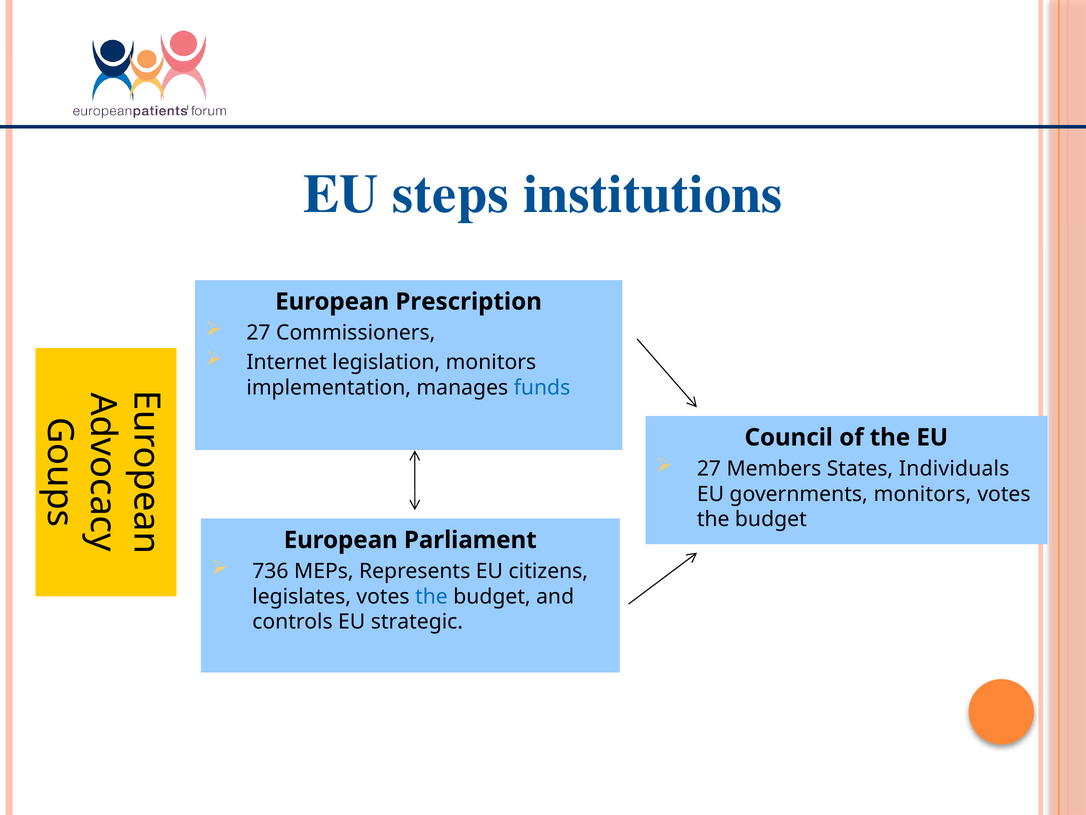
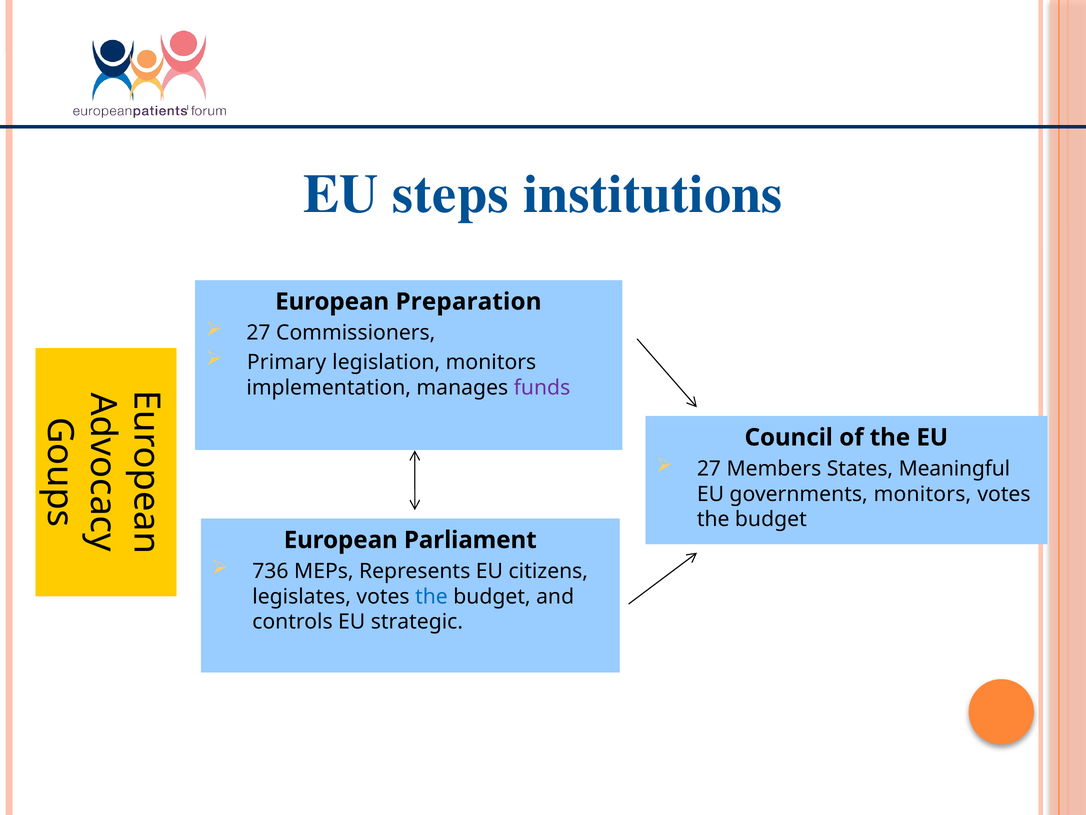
Prescription: Prescription -> Preparation
Internet: Internet -> Primary
funds colour: blue -> purple
Individuals: Individuals -> Meaningful
